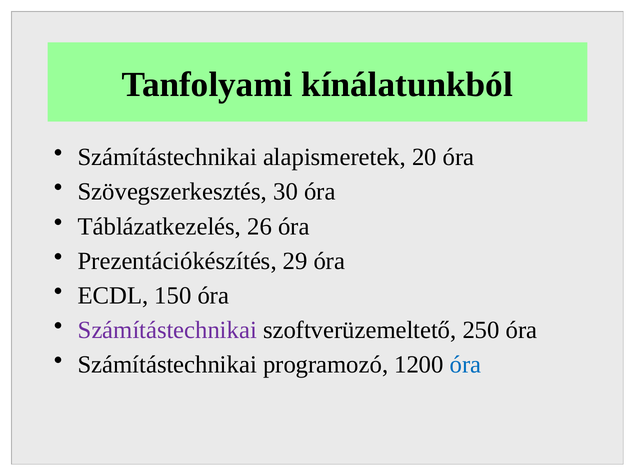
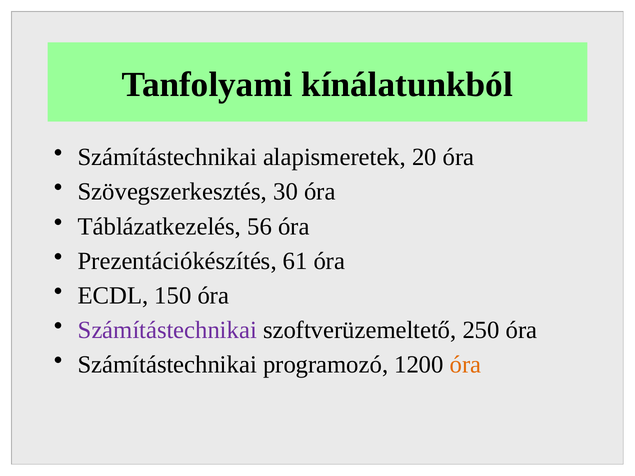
26: 26 -> 56
29: 29 -> 61
óra at (465, 365) colour: blue -> orange
